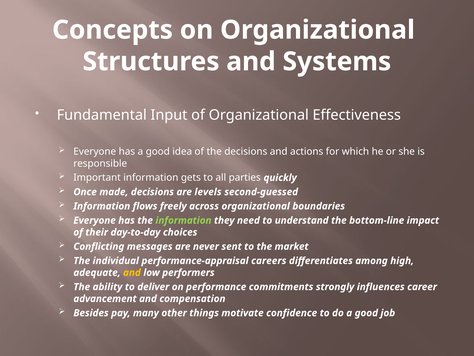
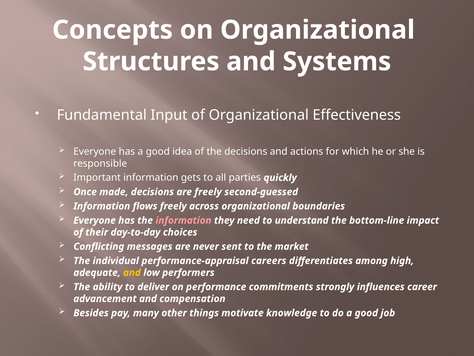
are levels: levels -> freely
information at (183, 220) colour: light green -> pink
confidence: confidence -> knowledge
